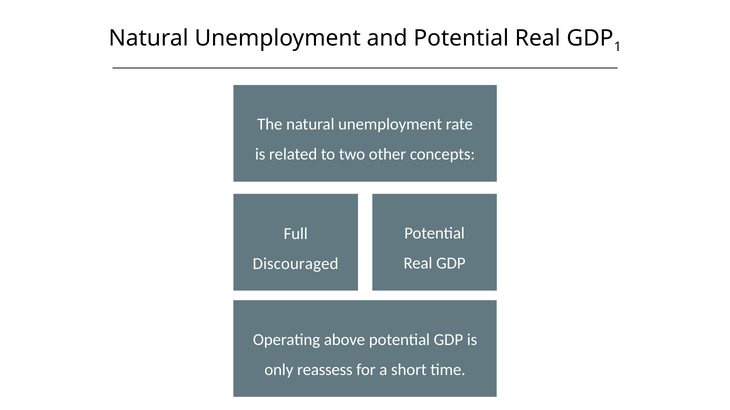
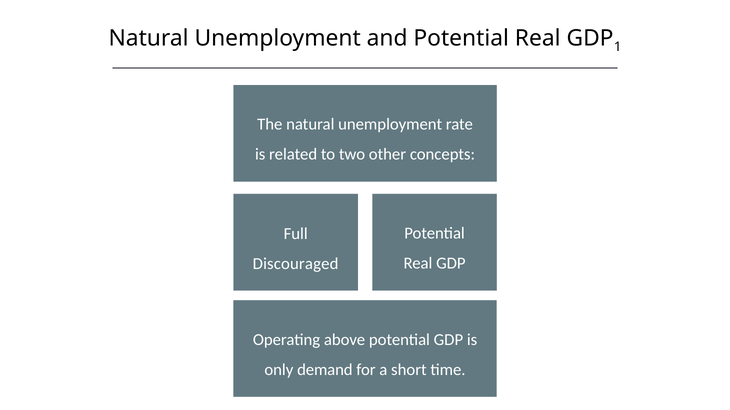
reassess: reassess -> demand
